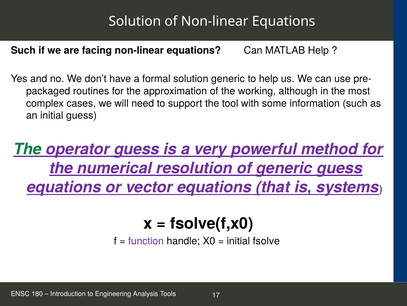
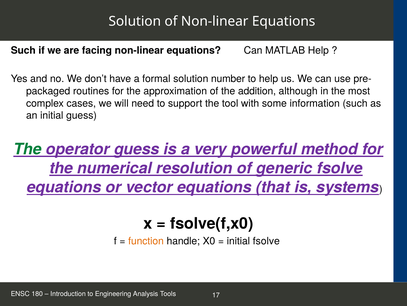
solution generic: generic -> number
working: working -> addition
generic guess: guess -> fsolve
function colour: purple -> orange
